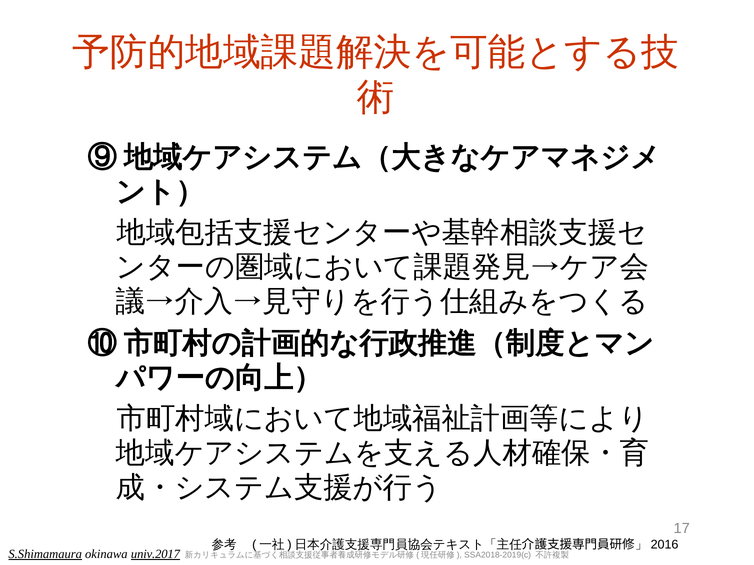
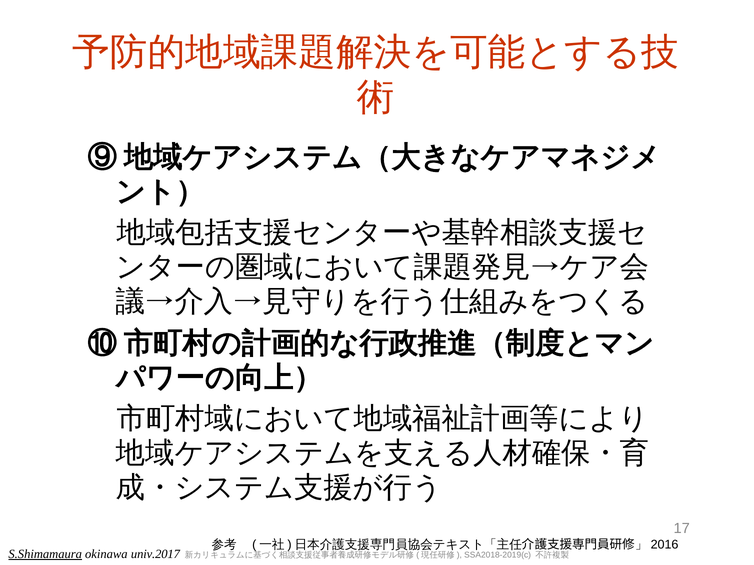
univ.2017 underline: present -> none
